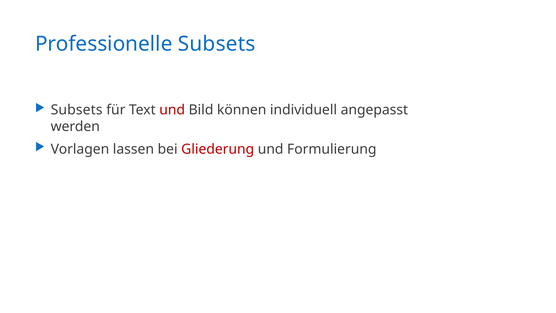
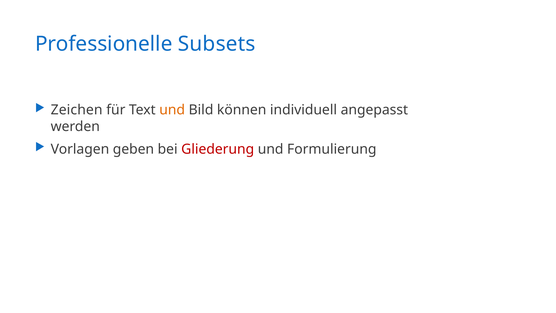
Subsets at (77, 110): Subsets -> Zeichen
und at (172, 110) colour: red -> orange
lassen: lassen -> geben
